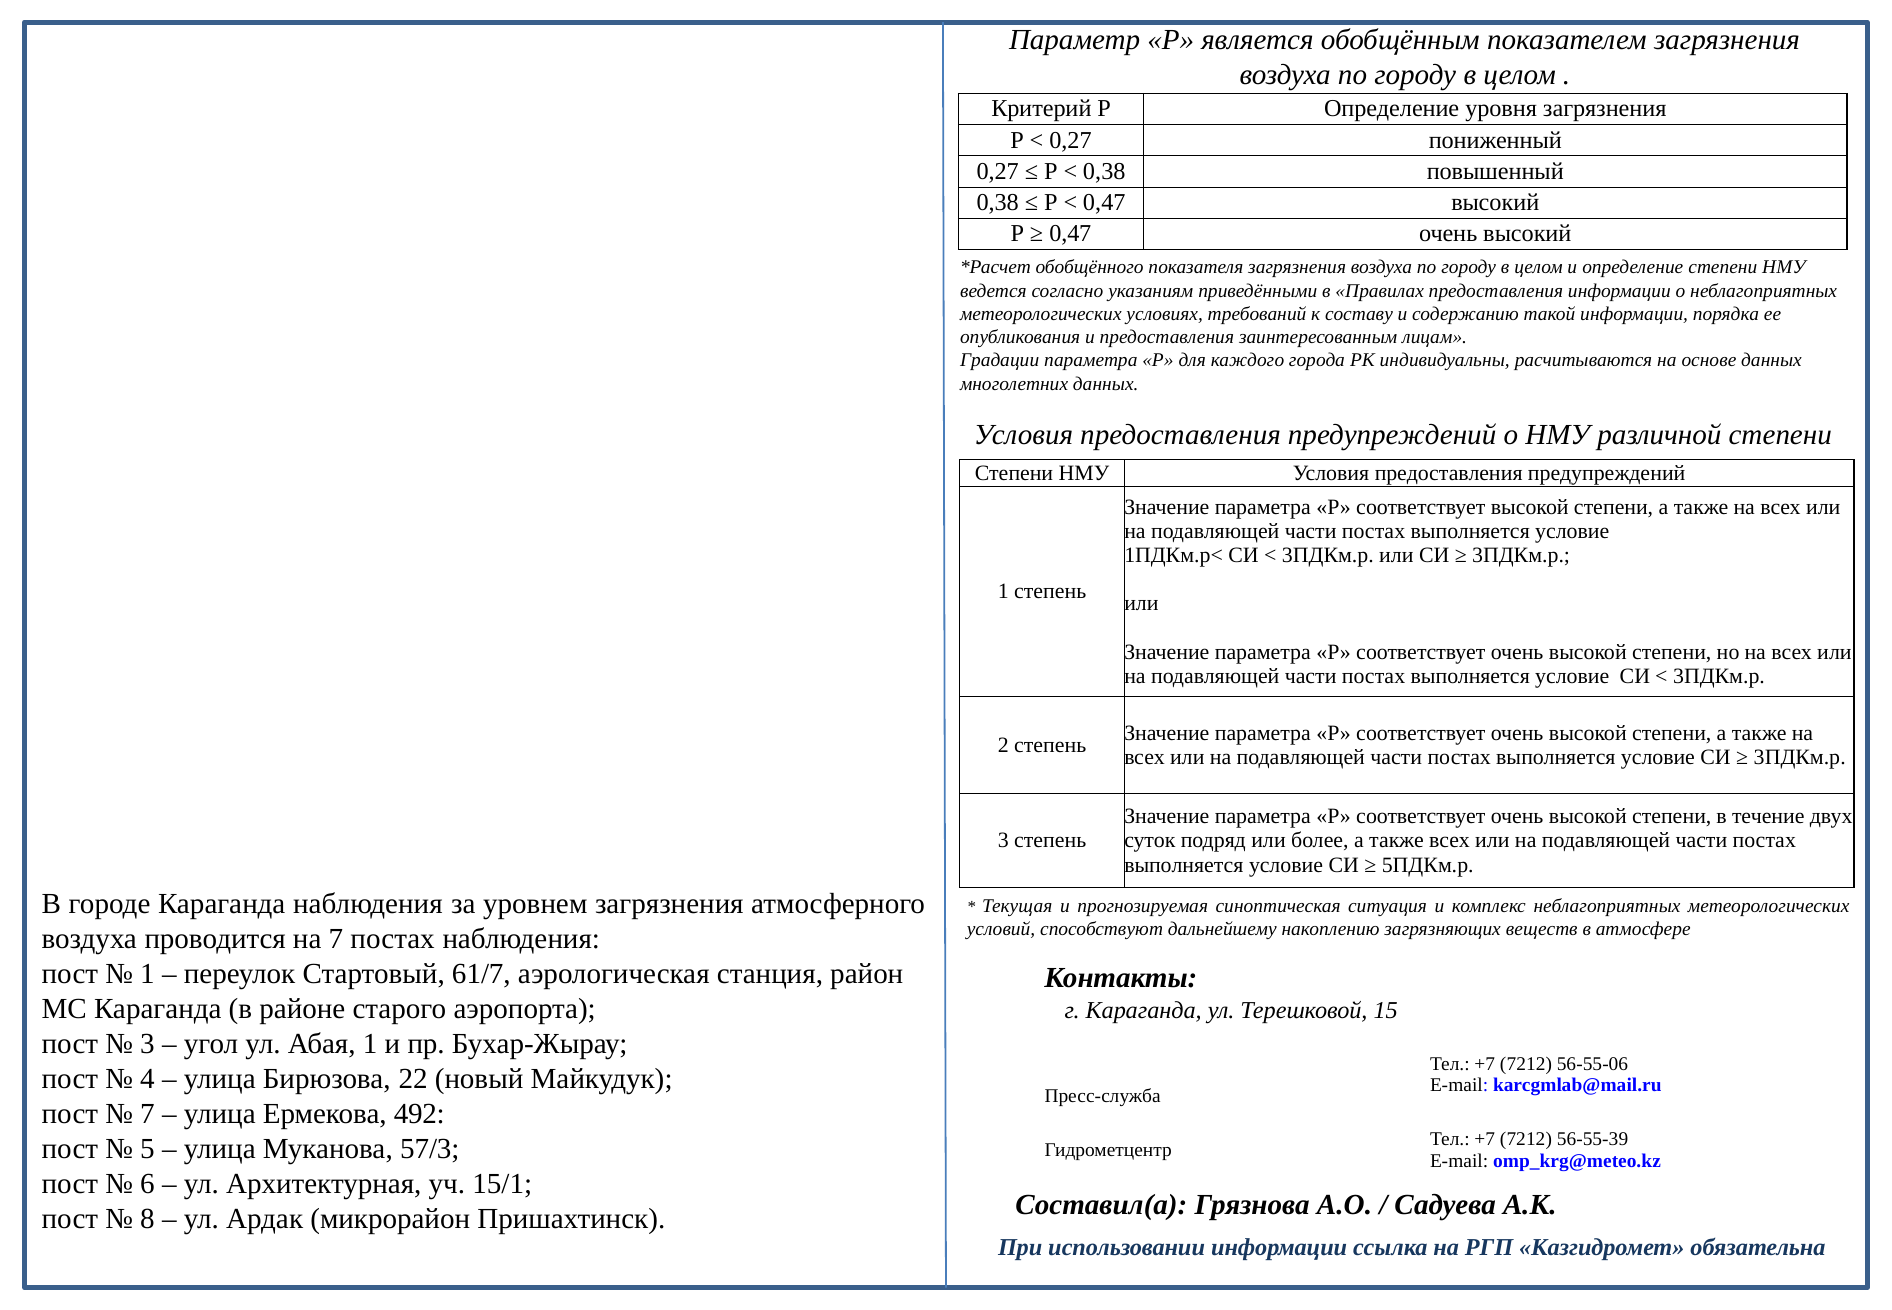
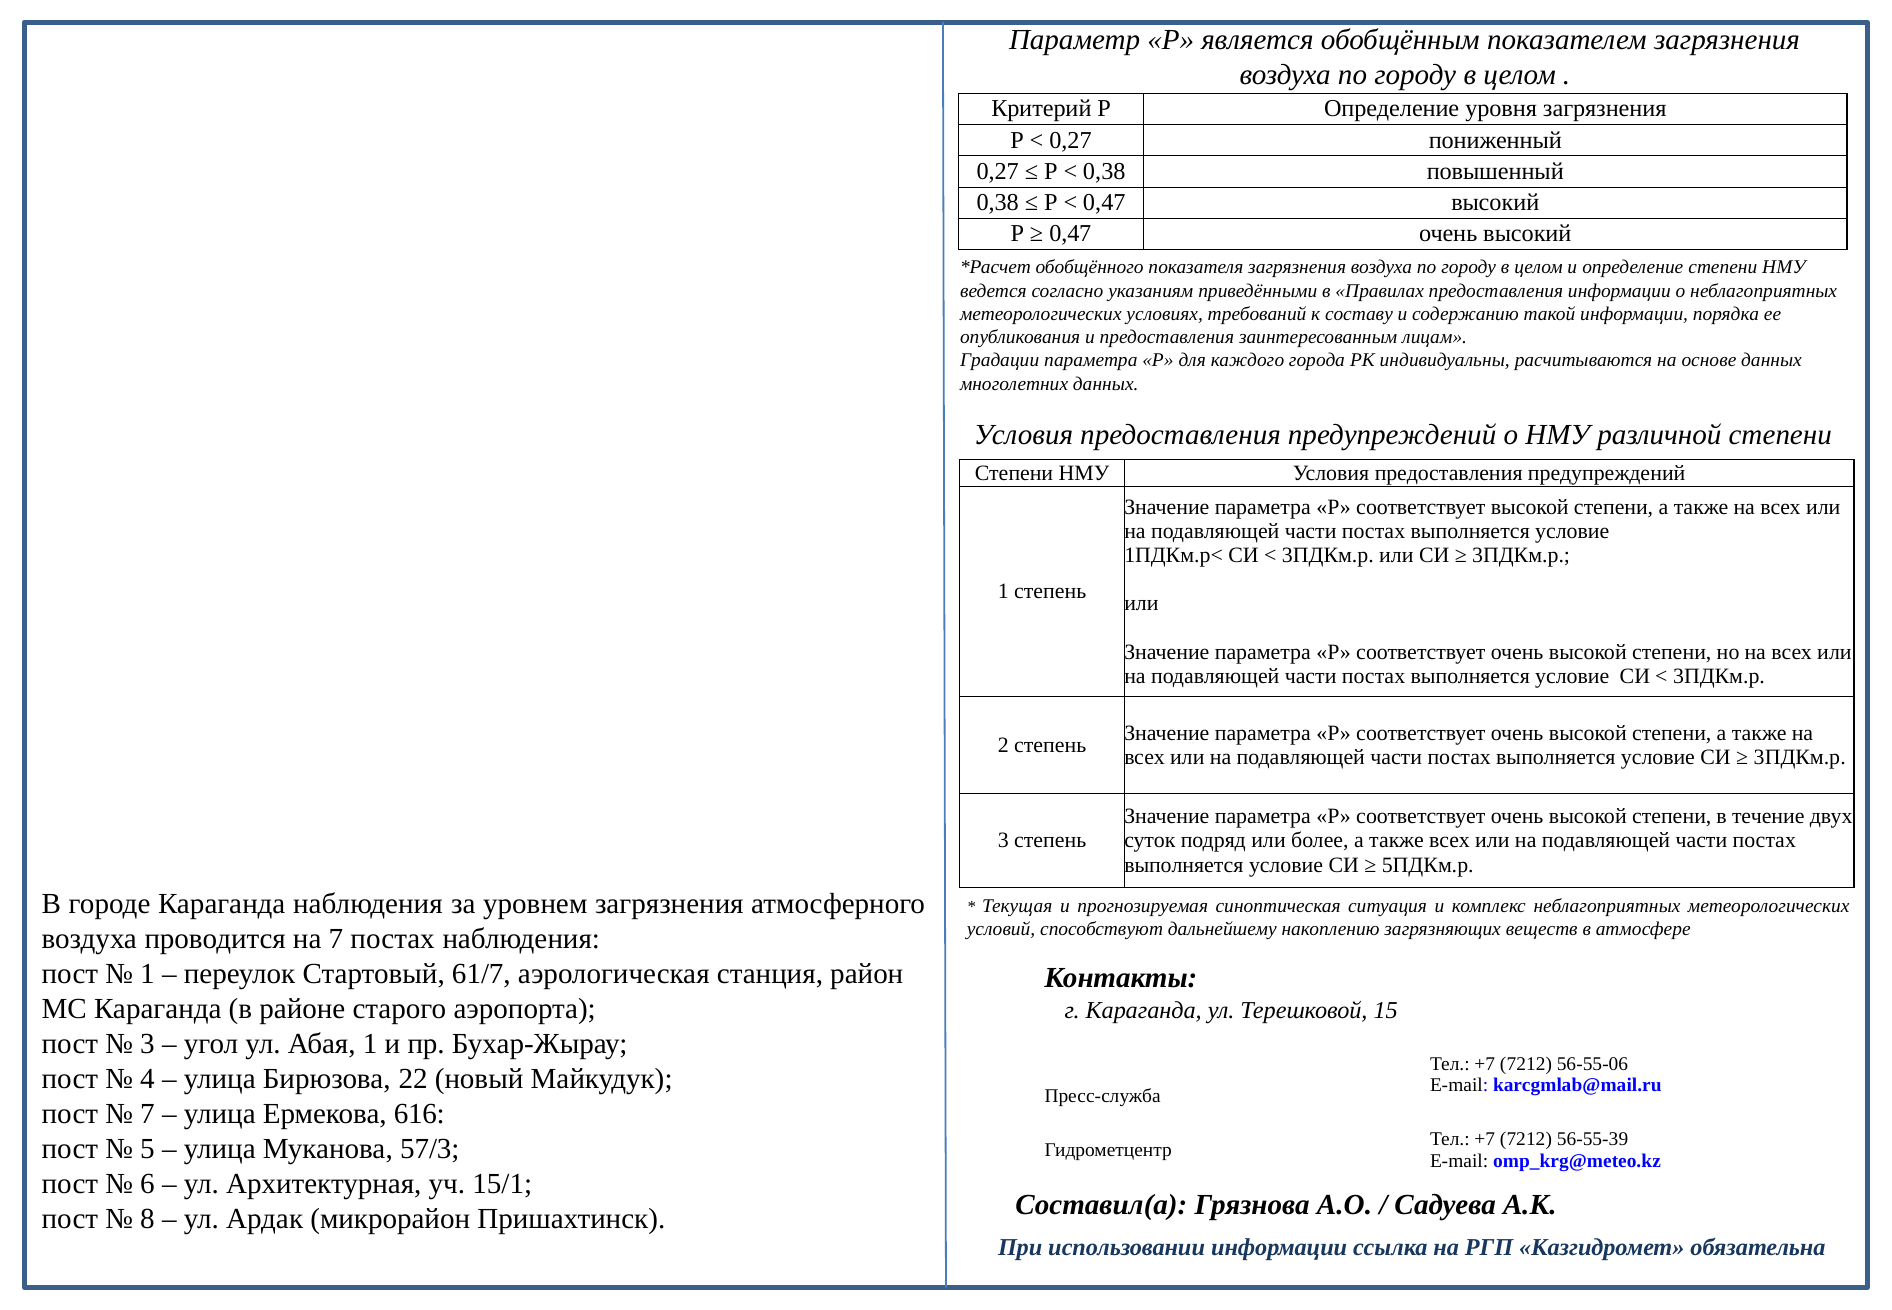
492: 492 -> 616
